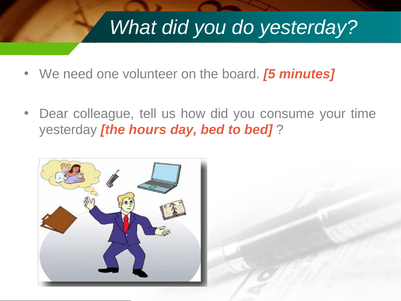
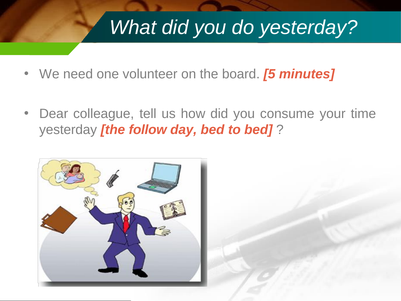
hours: hours -> follow
